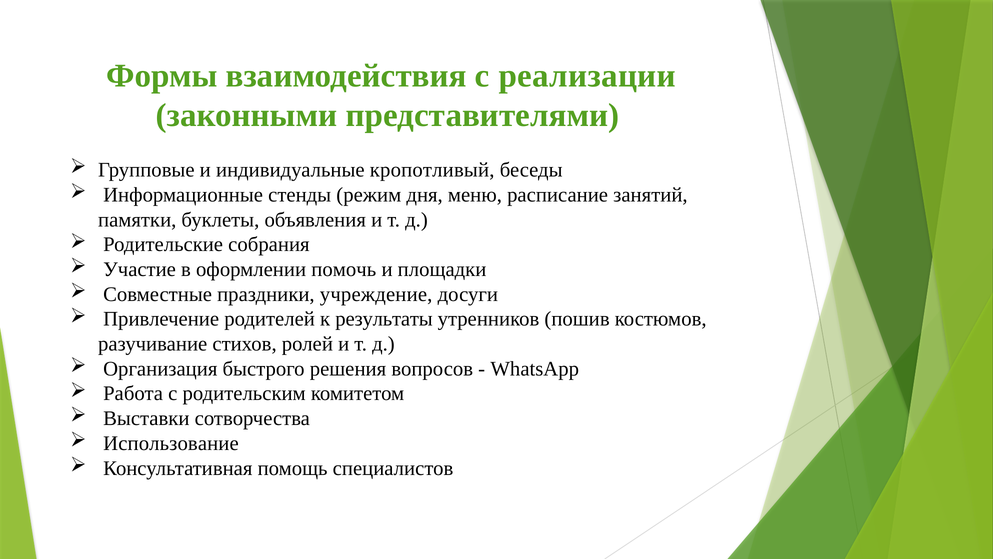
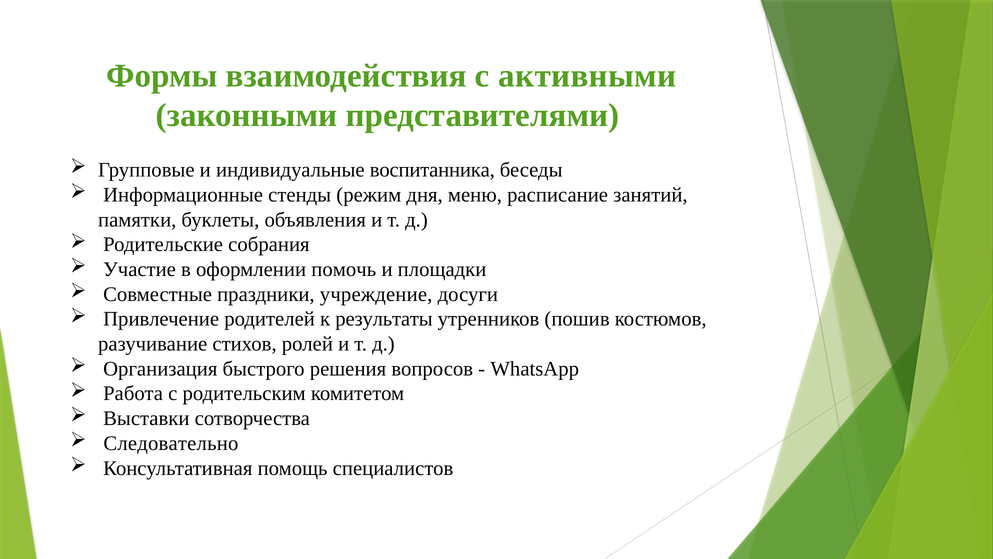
реализации: реализации -> активными
кропотливый: кропотливый -> воспитанника
Использование: Использование -> Следовательно
